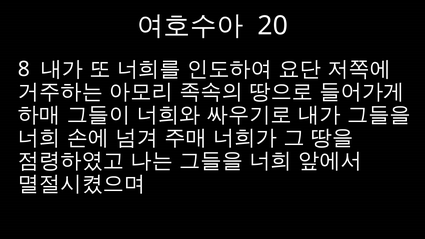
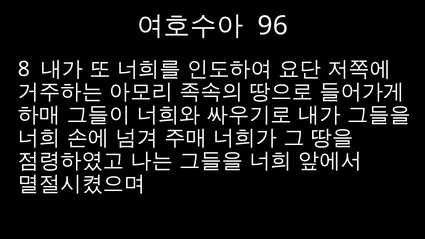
20: 20 -> 96
